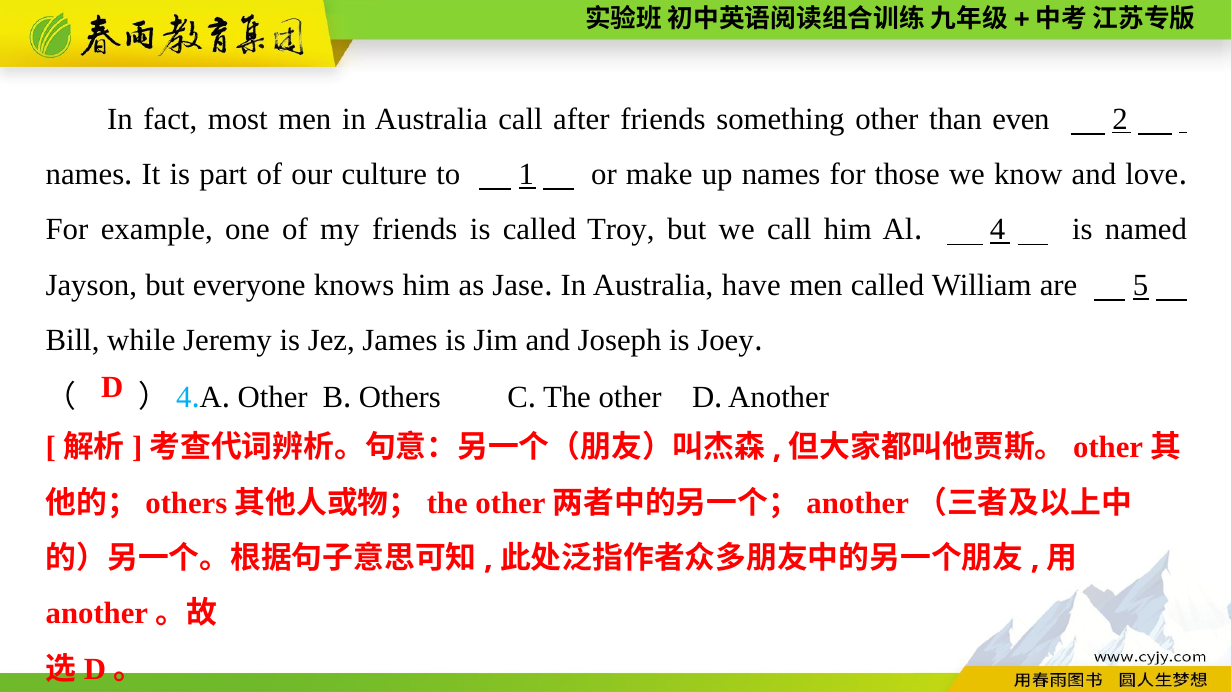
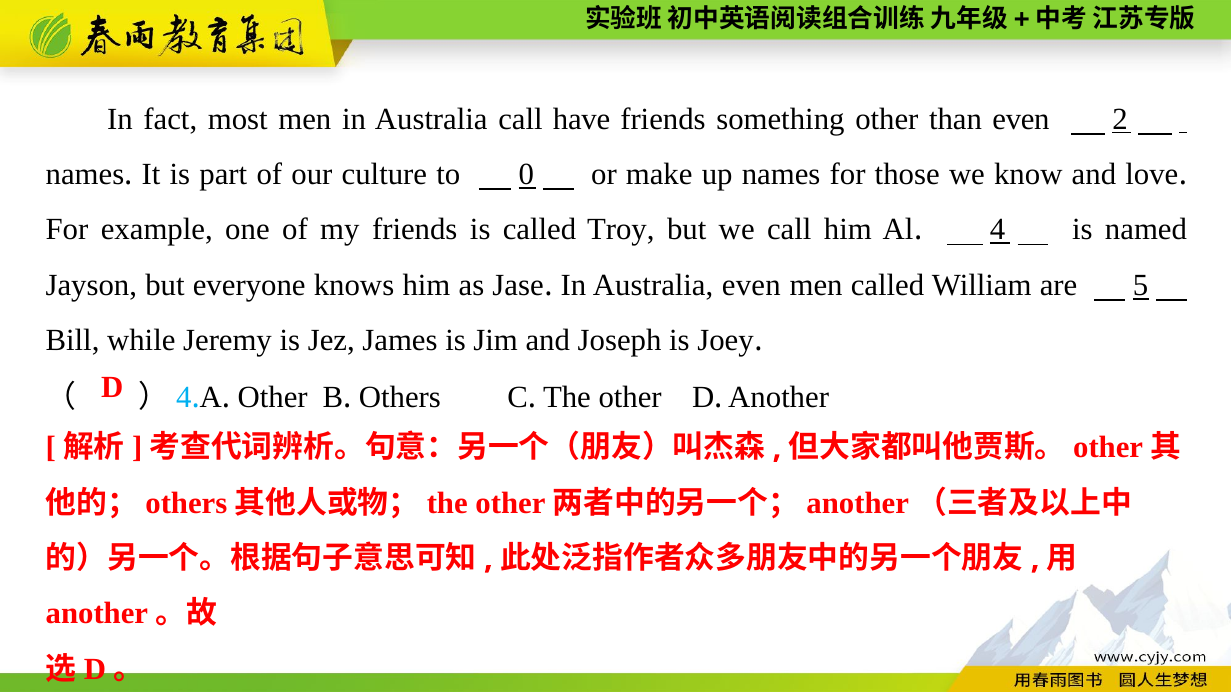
after: after -> have
1: 1 -> 0
Australia have: have -> even
